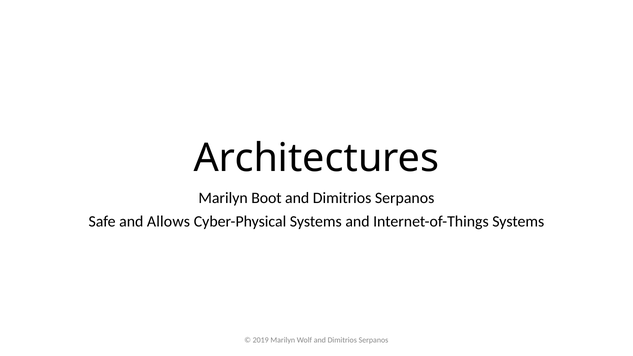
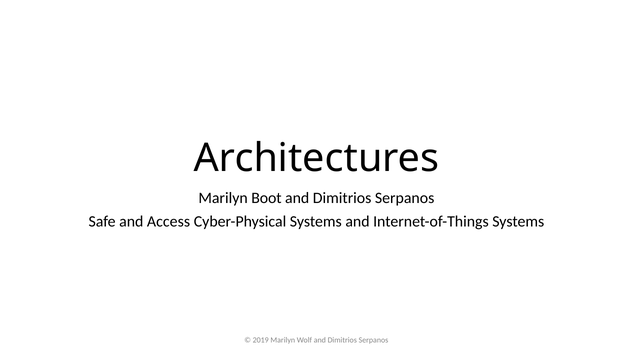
Allows: Allows -> Access
